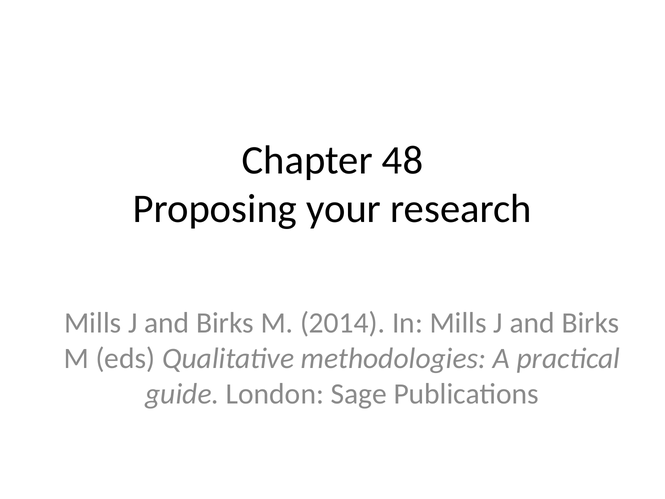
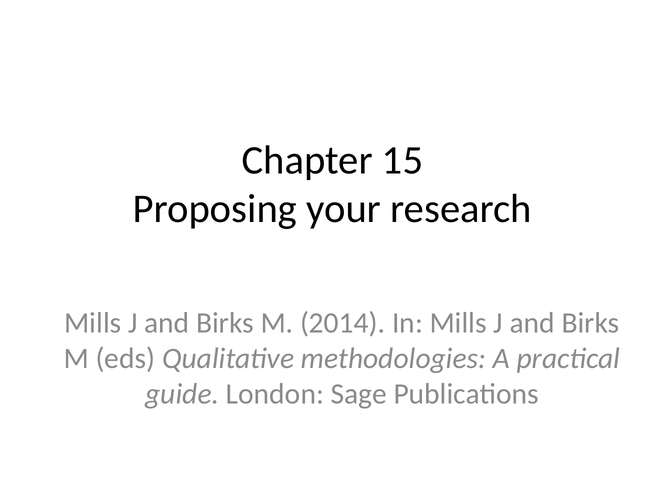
48: 48 -> 15
